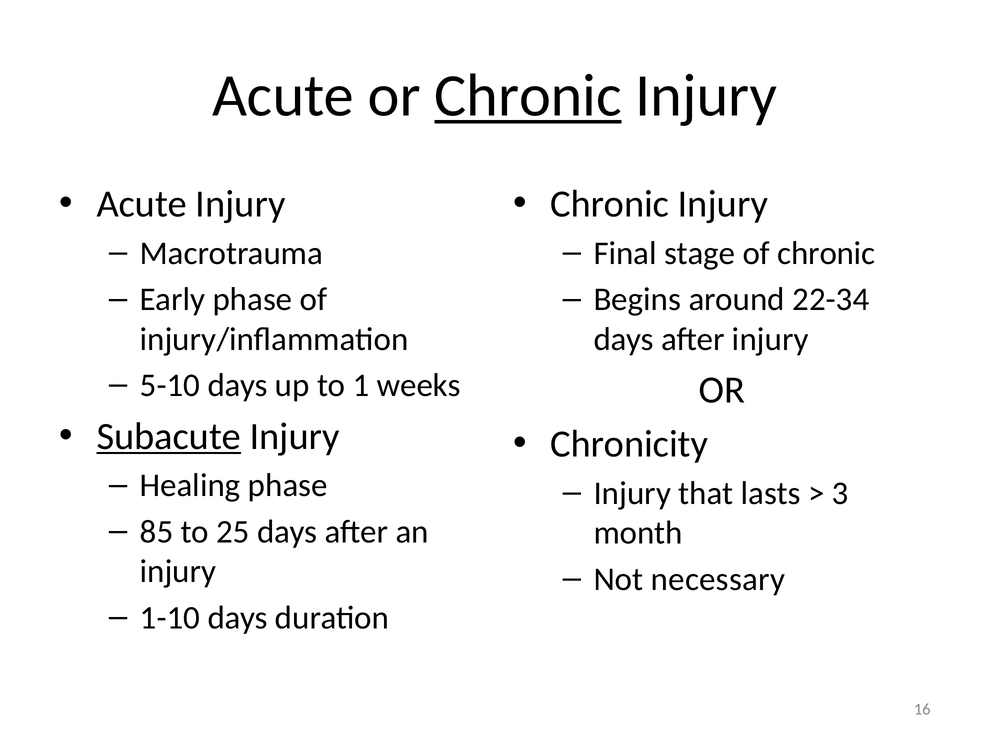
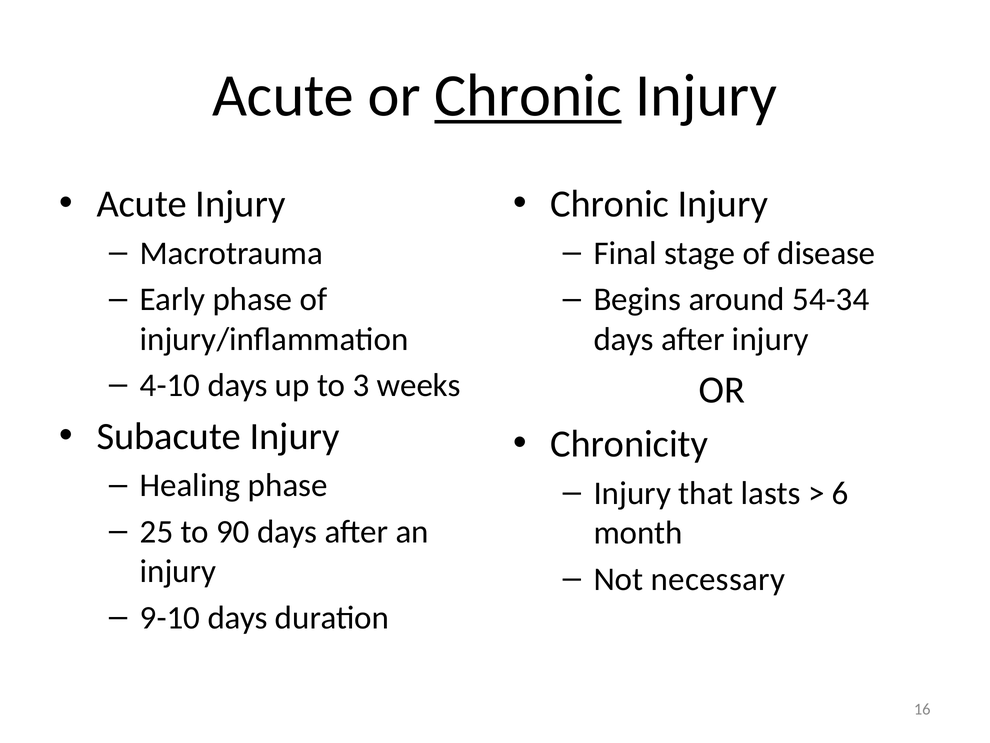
of chronic: chronic -> disease
22-34: 22-34 -> 54-34
5-10: 5-10 -> 4-10
1: 1 -> 3
Subacute underline: present -> none
3: 3 -> 6
85: 85 -> 25
25: 25 -> 90
1-10: 1-10 -> 9-10
